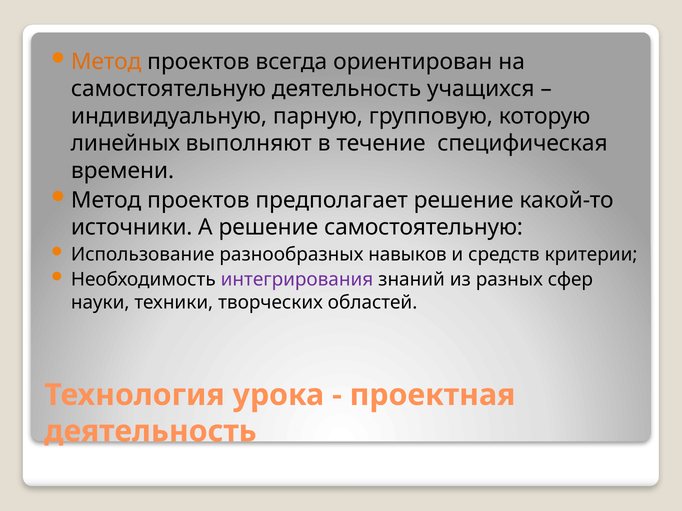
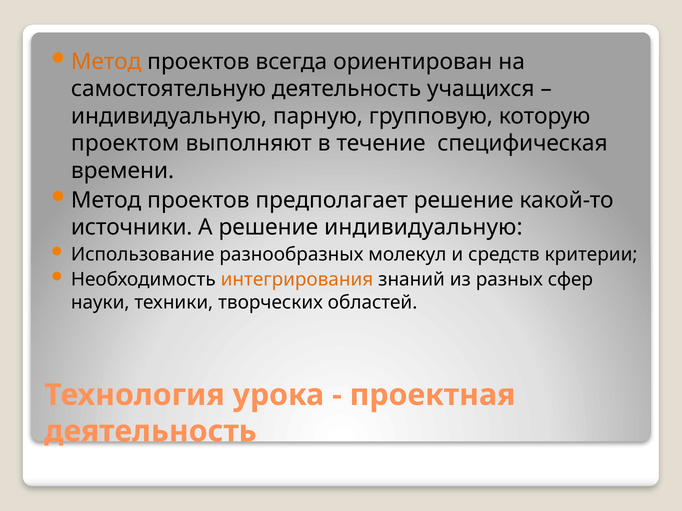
линейных: линейных -> проектом
решение самостоятельную: самостоятельную -> индивидуальную
навыков: навыков -> молекул
интегрирования colour: purple -> orange
